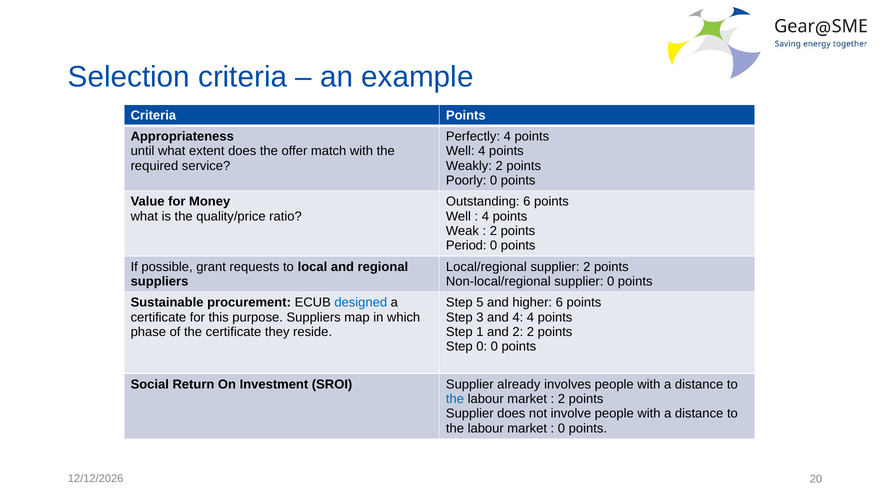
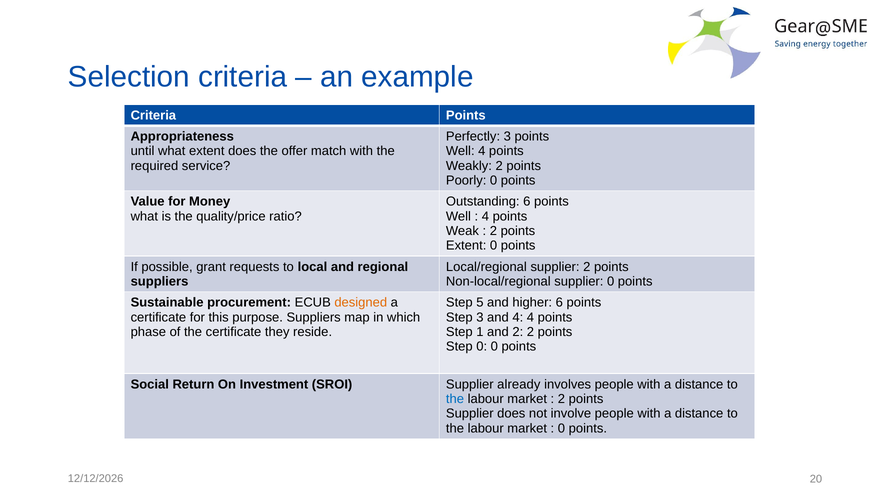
Perfectly 4: 4 -> 3
Period at (466, 245): Period -> Extent
designed colour: blue -> orange
